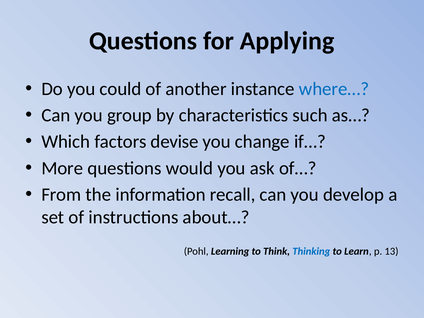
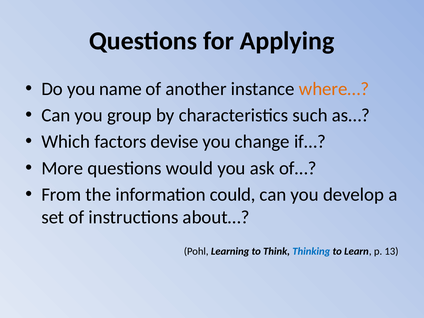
could: could -> name
where… colour: blue -> orange
recall: recall -> could
